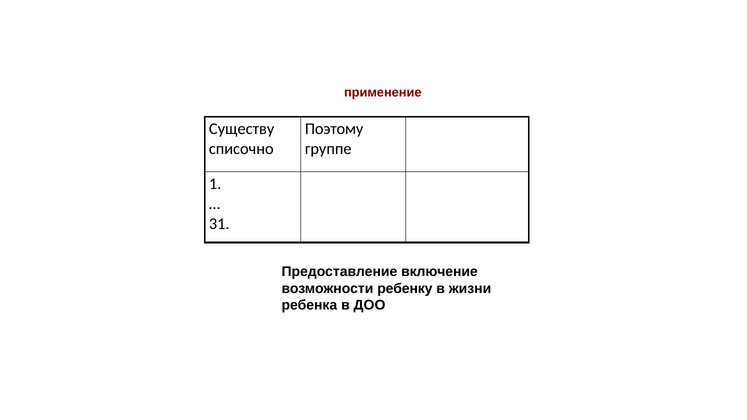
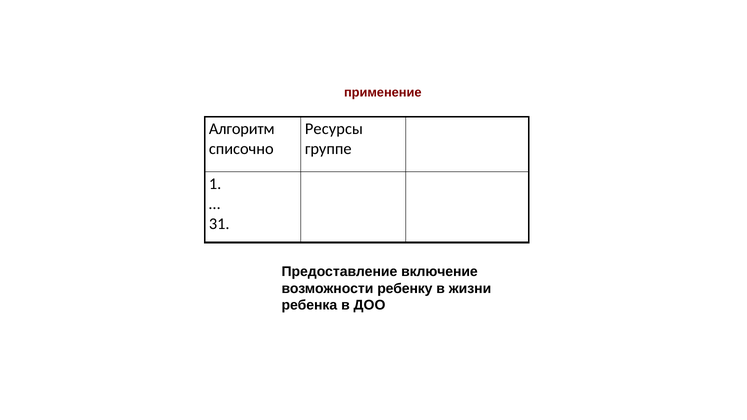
Существу: Существу -> Алгоритм
Поэтому: Поэтому -> Ресурсы
